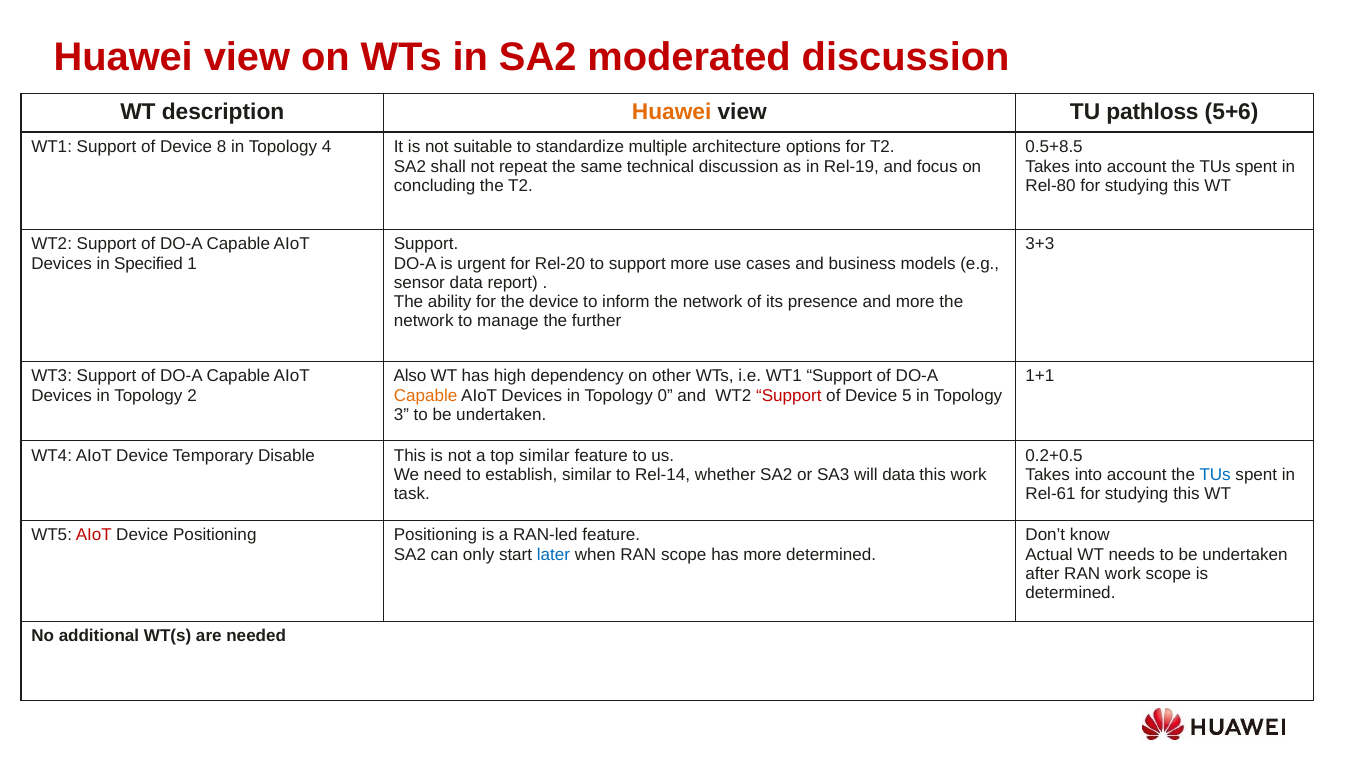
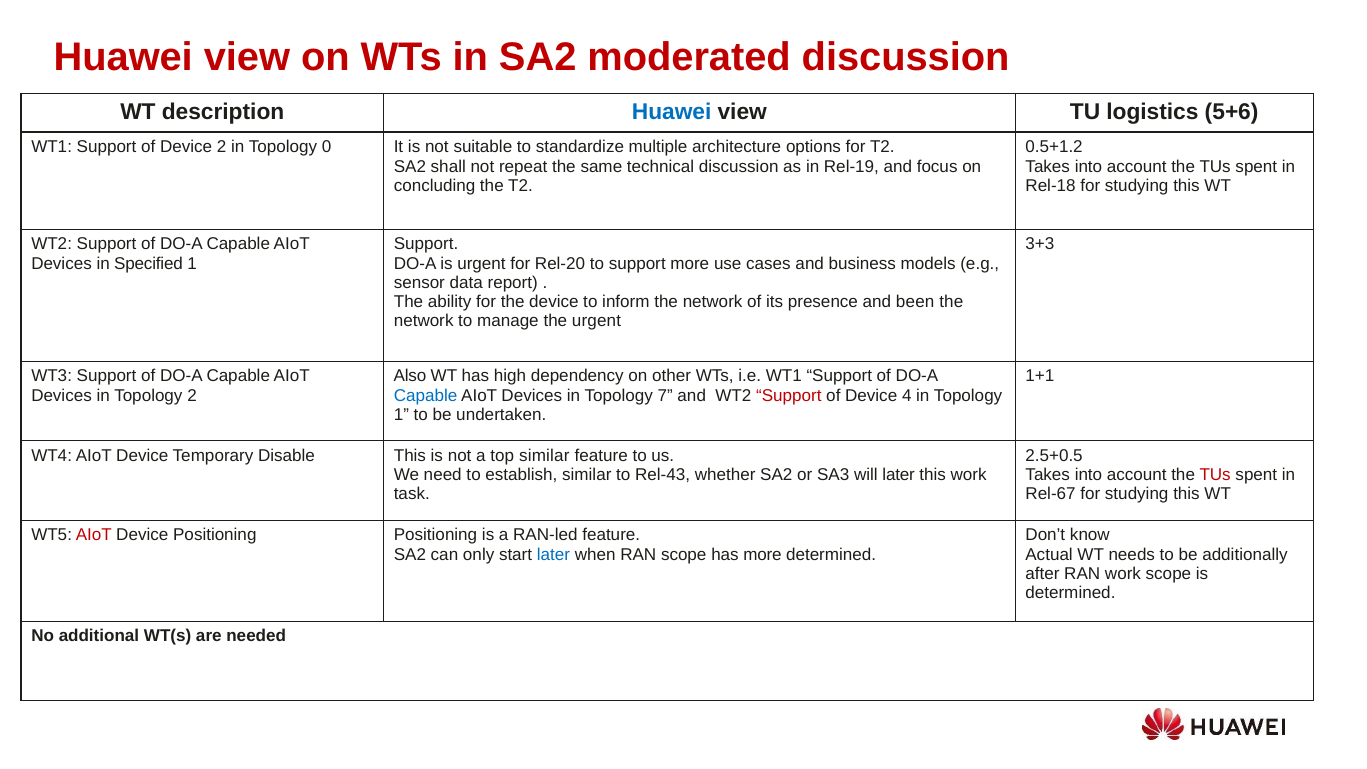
Huawei at (672, 112) colour: orange -> blue
pathloss: pathloss -> logistics
Device 8: 8 -> 2
4: 4 -> 0
0.5+8.5: 0.5+8.5 -> 0.5+1.2
Rel-80: Rel-80 -> Rel-18
and more: more -> been
the further: further -> urgent
Capable at (426, 395) colour: orange -> blue
0: 0 -> 7
5: 5 -> 4
3 at (401, 414): 3 -> 1
0.2+0.5: 0.2+0.5 -> 2.5+0.5
Rel-14: Rel-14 -> Rel-43
will data: data -> later
TUs at (1215, 475) colour: blue -> red
Rel-61: Rel-61 -> Rel-67
needs to be undertaken: undertaken -> additionally
